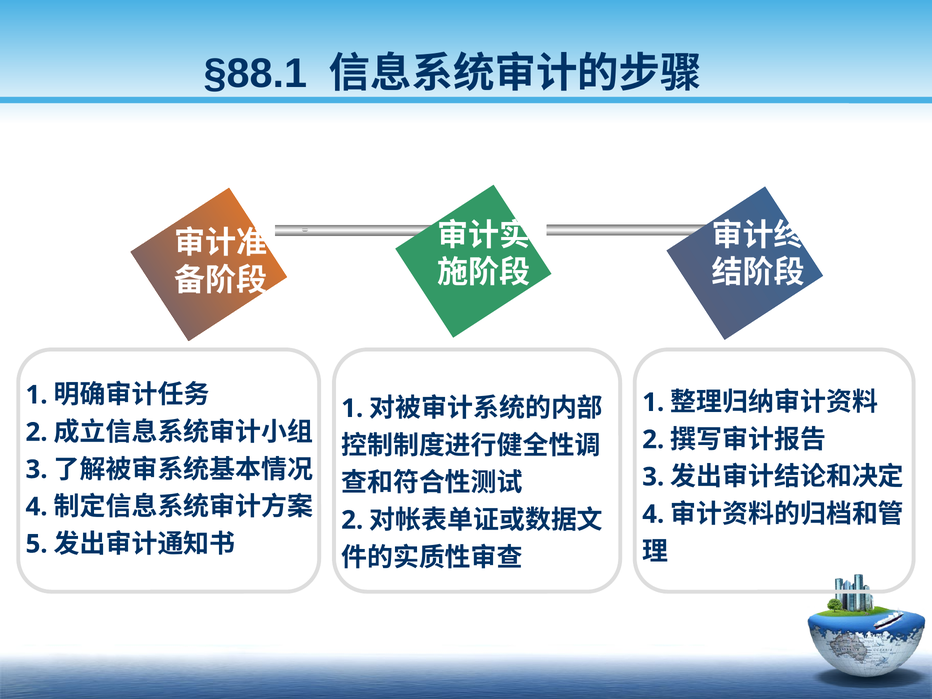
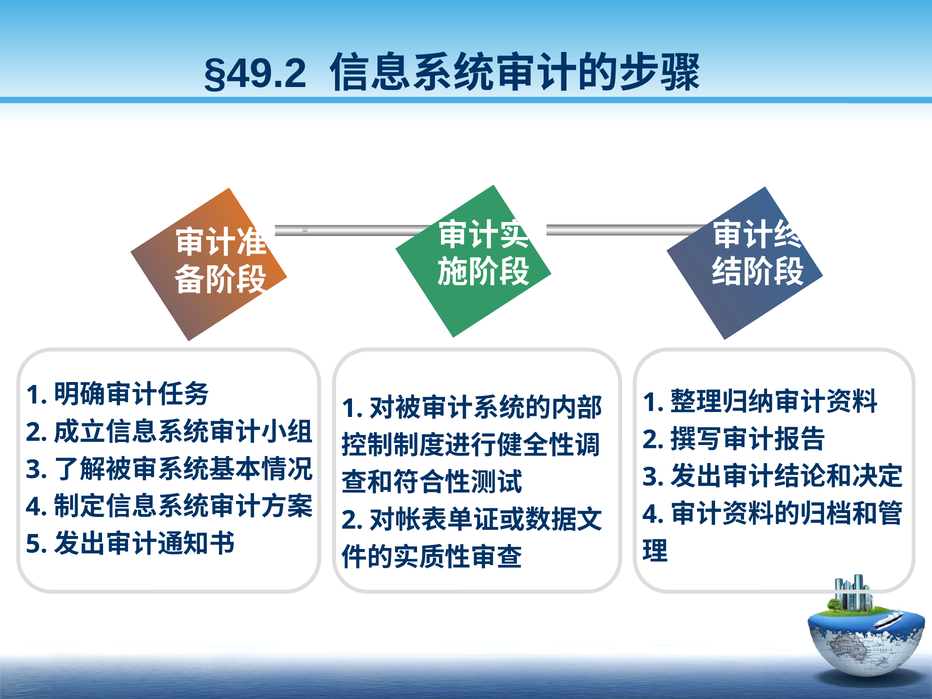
§88.1: §88.1 -> §49.2
